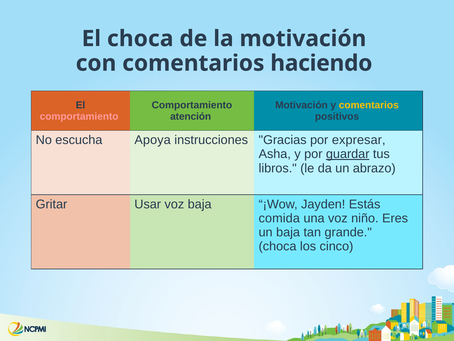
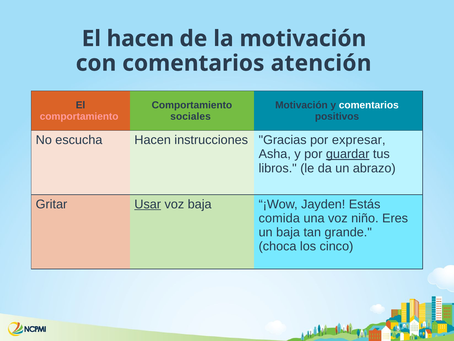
El choca: choca -> hacen
haciendo: haciendo -> atención
comentarios at (369, 105) colour: yellow -> white
atención: atención -> sociales
escucha Apoya: Apoya -> Hacen
Usar underline: none -> present
